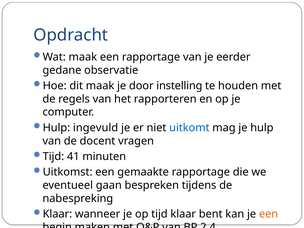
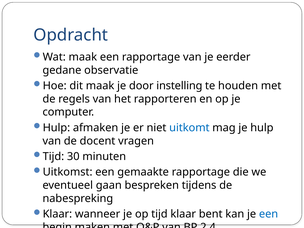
ingevuld: ingevuld -> afmaken
41: 41 -> 30
een at (269, 214) colour: orange -> blue
